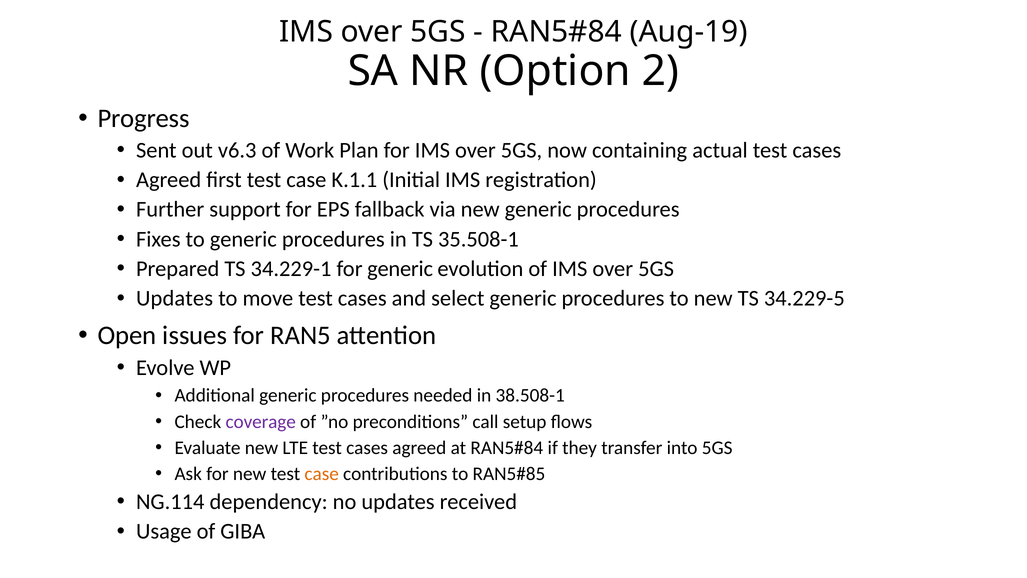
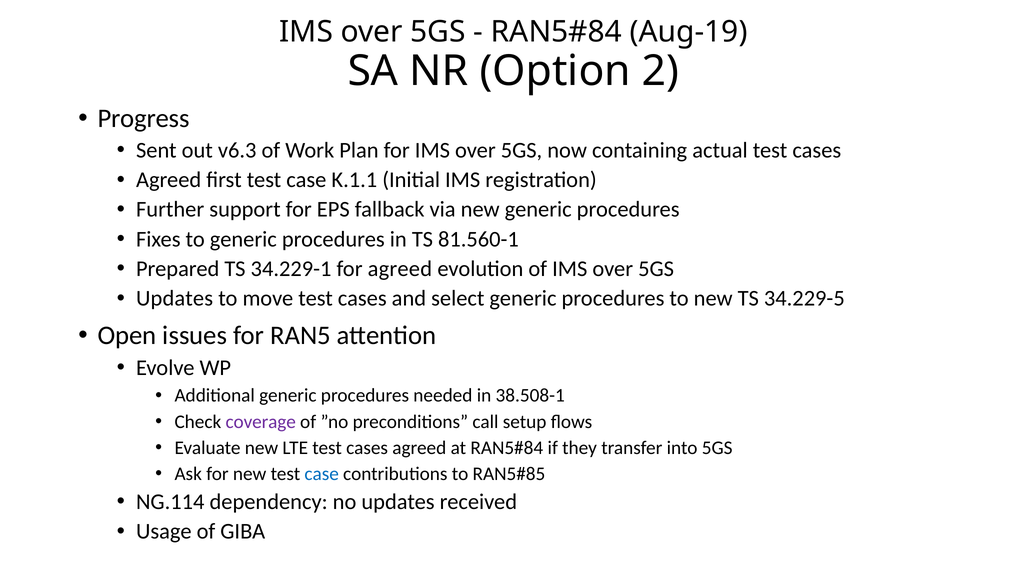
35.508-1: 35.508-1 -> 81.560-1
for generic: generic -> agreed
case at (322, 474) colour: orange -> blue
